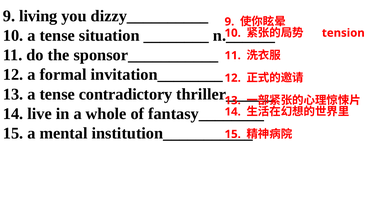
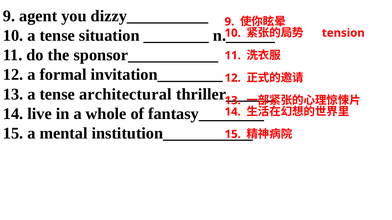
living: living -> agent
contradictory: contradictory -> architectural
